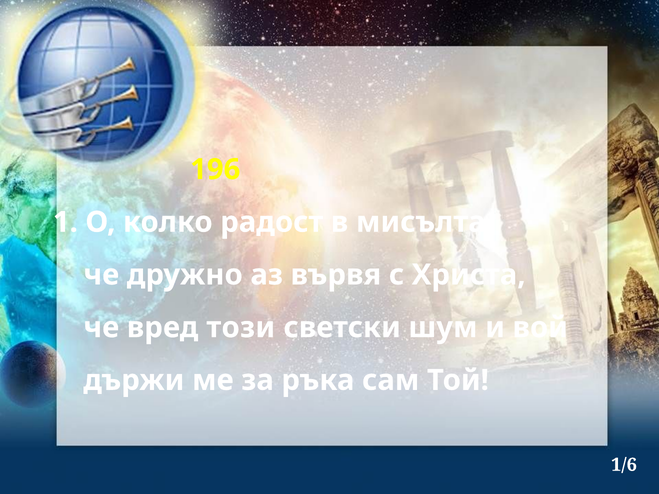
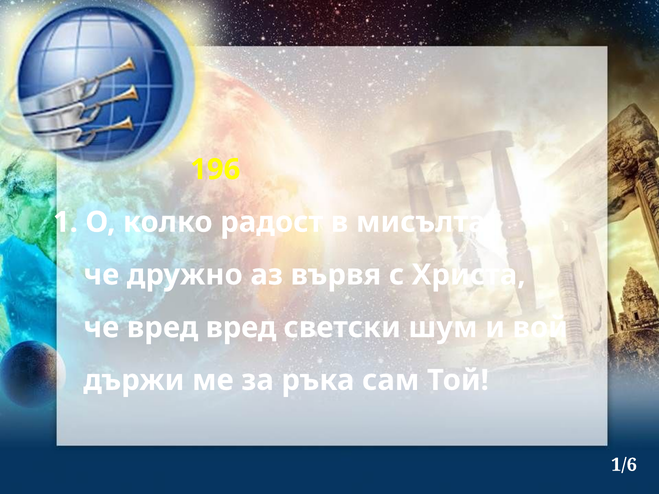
вред този: този -> вред
